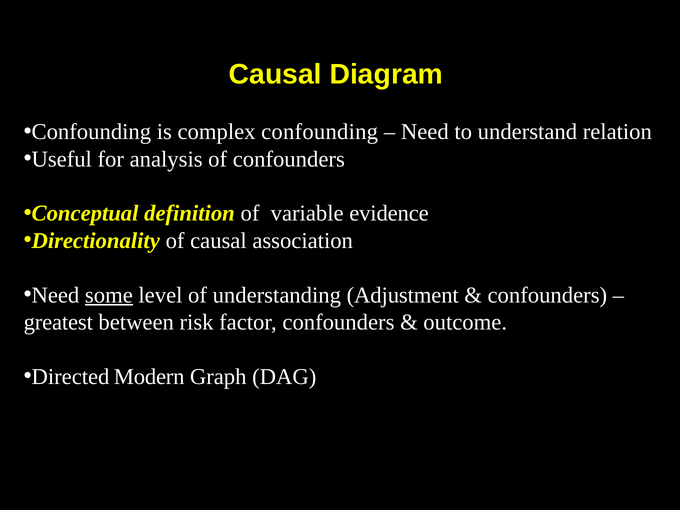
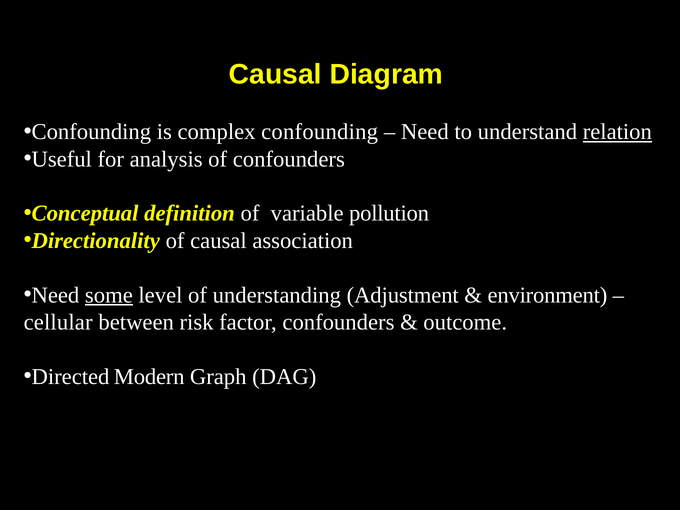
relation underline: none -> present
evidence: evidence -> pollution
confounders at (547, 295): confounders -> environment
greatest: greatest -> cellular
